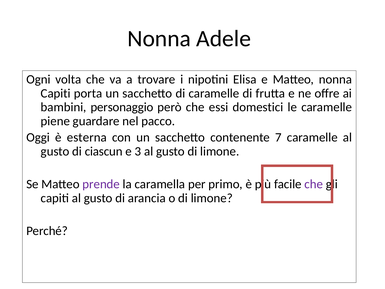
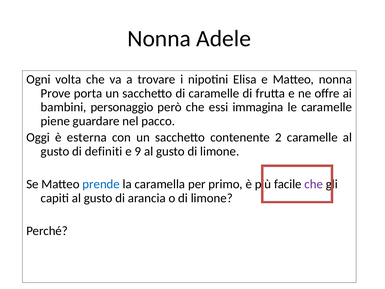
Capiti at (56, 93): Capiti -> Prove
domestici: domestici -> immagina
7: 7 -> 2
ciascun: ciascun -> definiti
3: 3 -> 9
prende colour: purple -> blue
